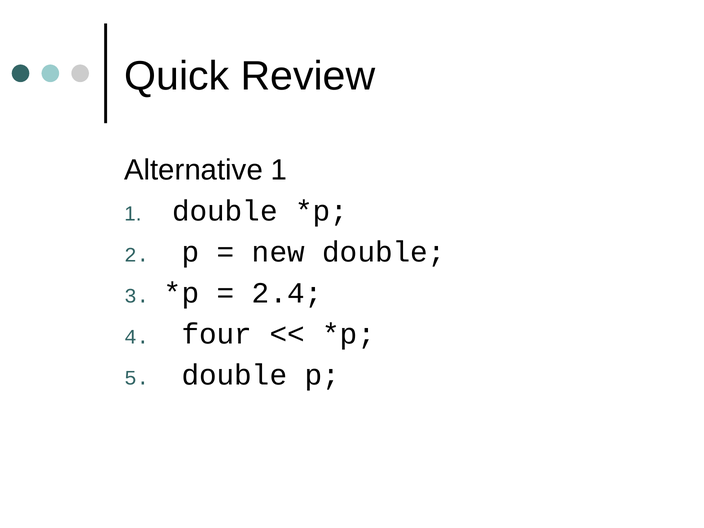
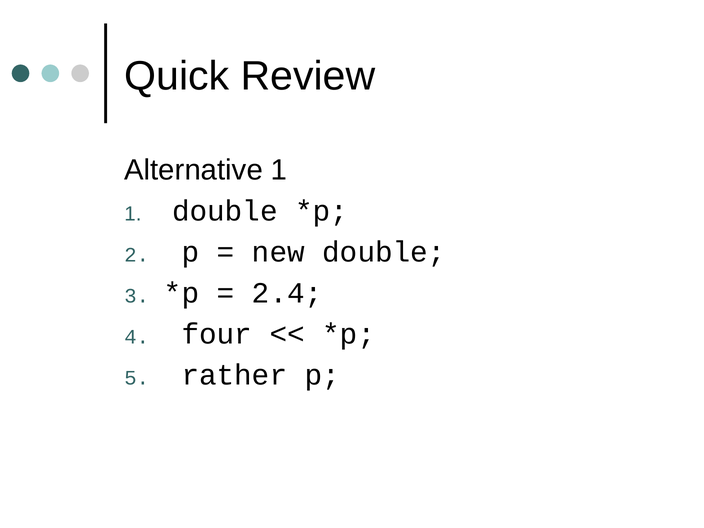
double at (234, 375): double -> rather
